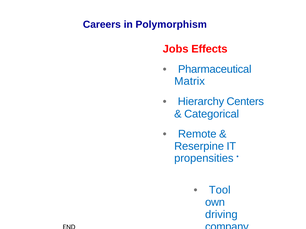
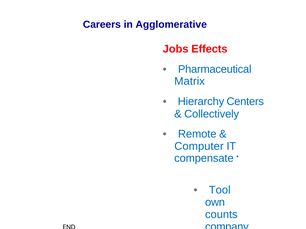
Polymorphism: Polymorphism -> Agglomerative
Categorical: Categorical -> Collectively
Reserpine: Reserpine -> Computer
propensities: propensities -> compensate
driving: driving -> counts
